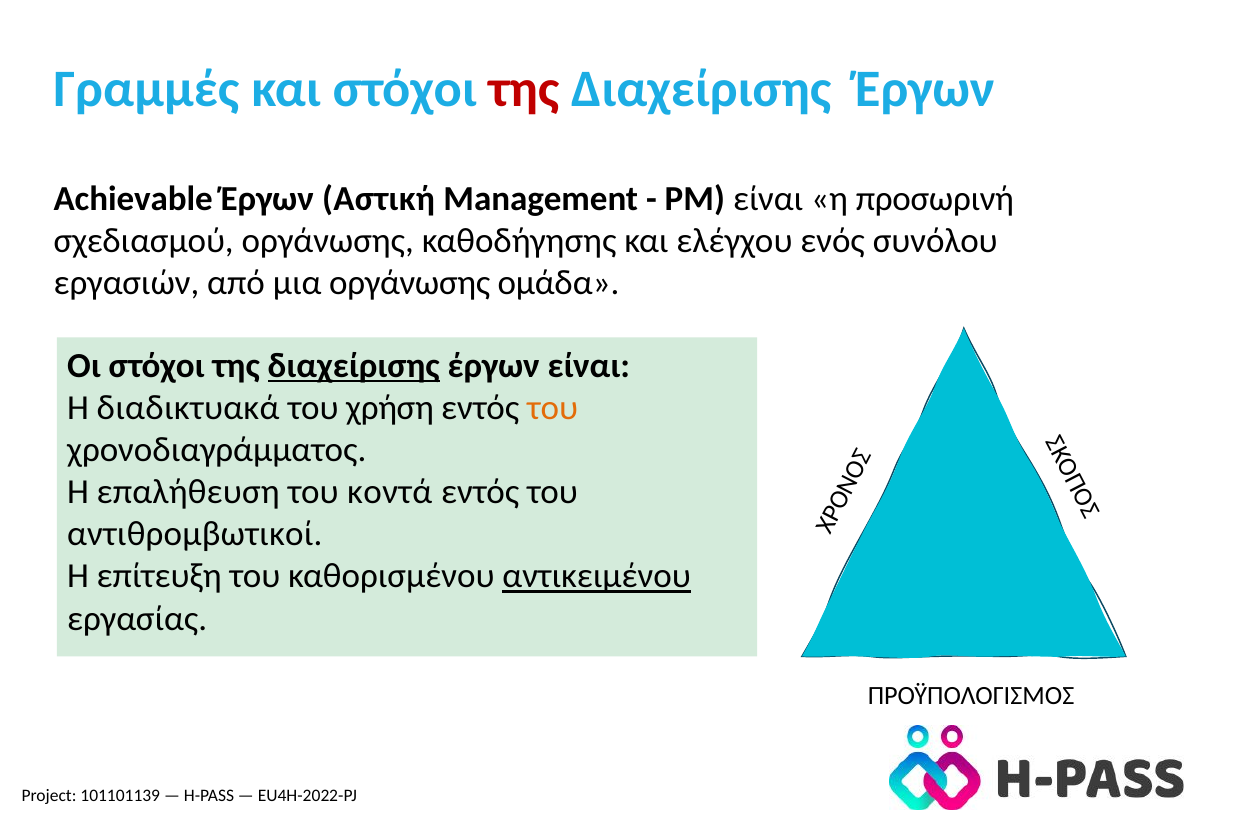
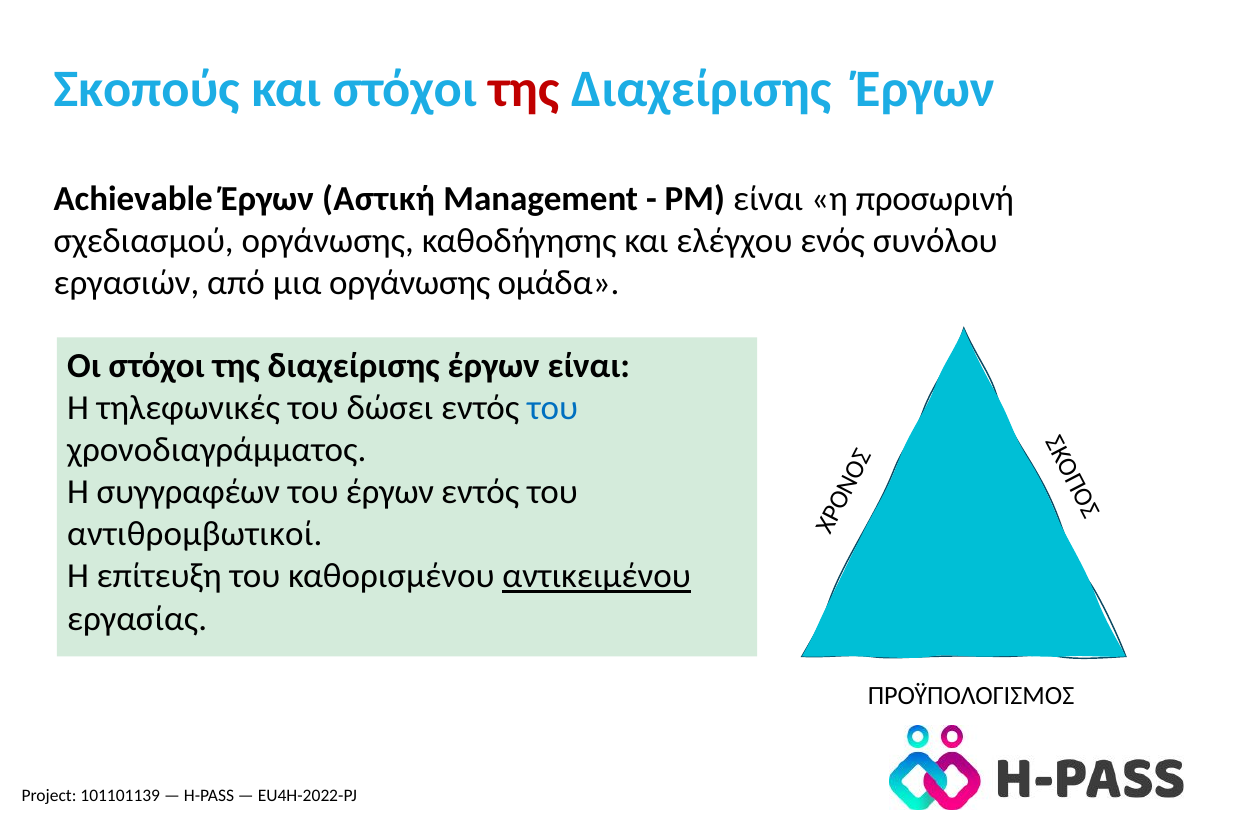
Γραμμές: Γραμμές -> Σκοπούς
διαχείρισης at (354, 366) underline: present -> none
διαδικτυακά: διαδικτυακά -> τηλεφωνικές
χρήση: χρήση -> δώσει
του at (553, 408) colour: orange -> blue
επαλήθευση: επαλήθευση -> συγγραφέων
του κοντά: κοντά -> έργων
